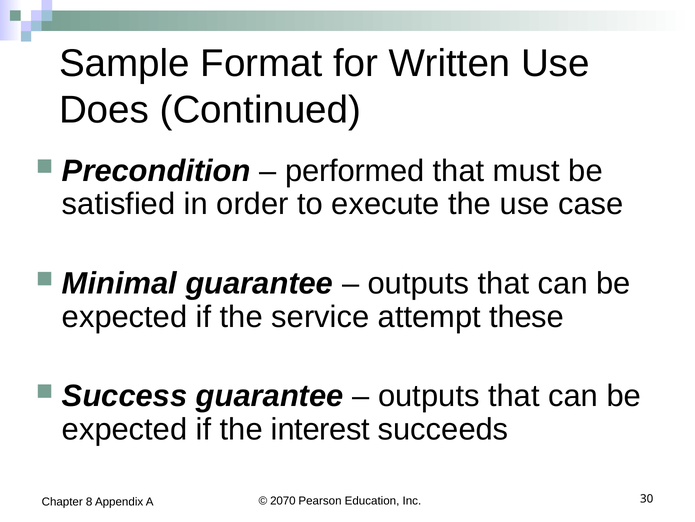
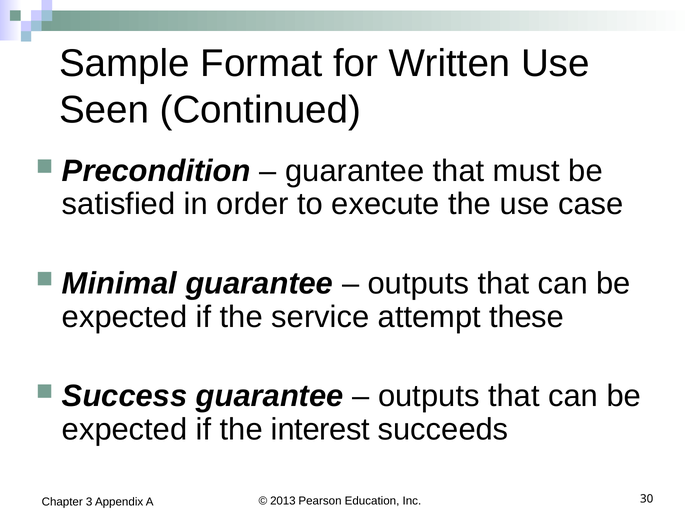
Does: Does -> Seen
performed at (355, 171): performed -> guarantee
2070: 2070 -> 2013
8: 8 -> 3
